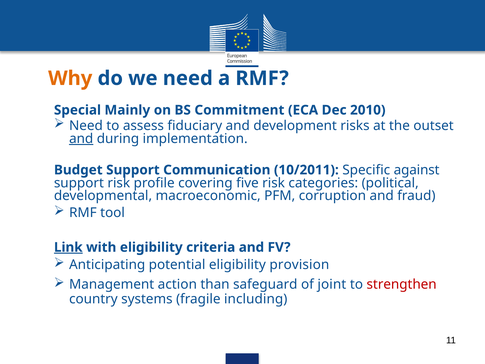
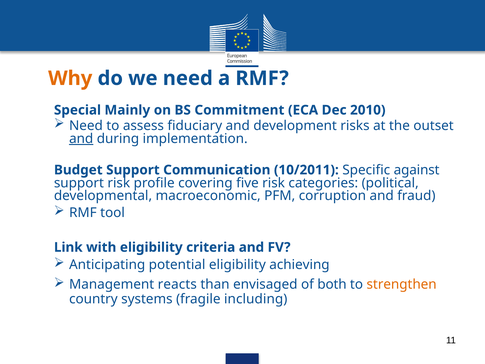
Link underline: present -> none
provision: provision -> achieving
action: action -> reacts
safeguard: safeguard -> envisaged
joint: joint -> both
strengthen colour: red -> orange
